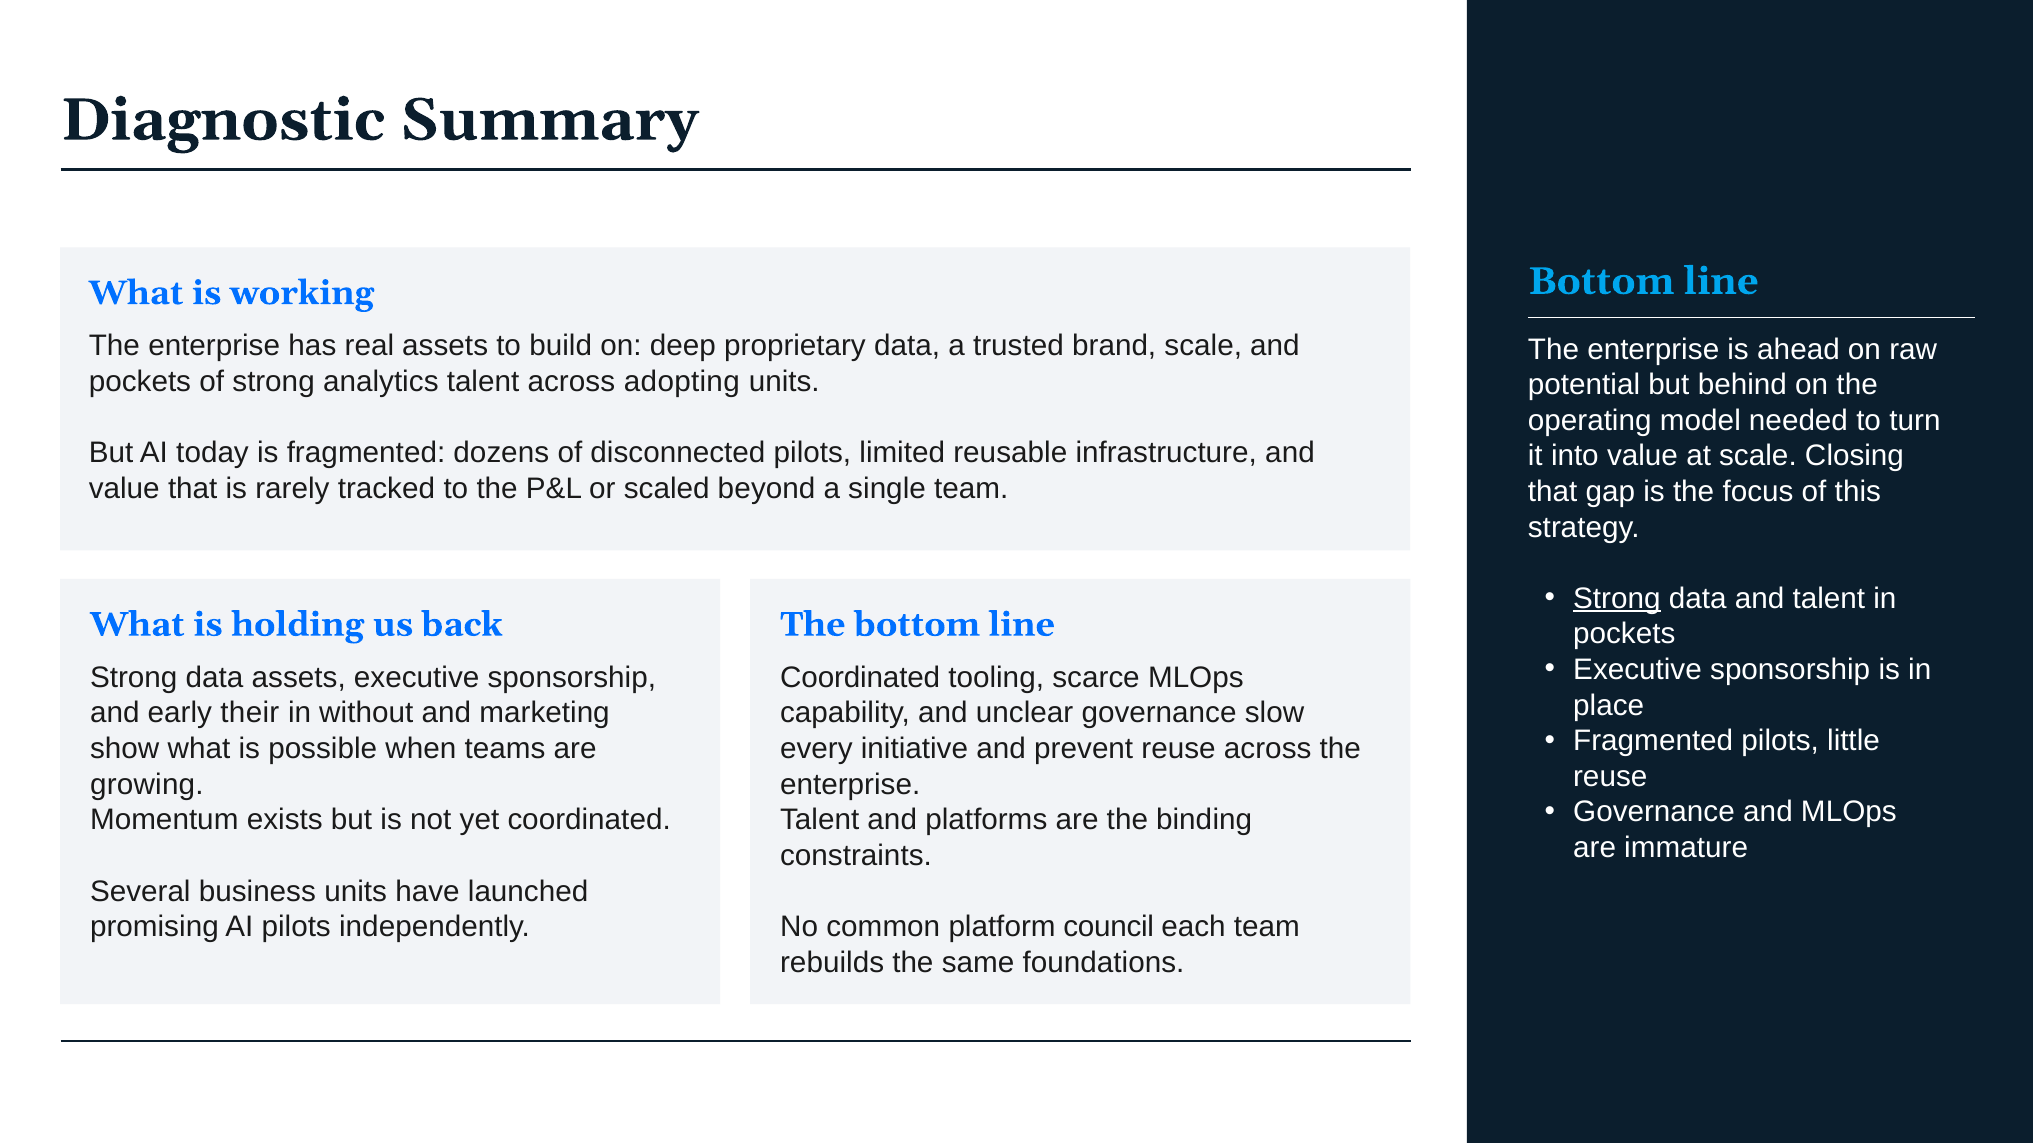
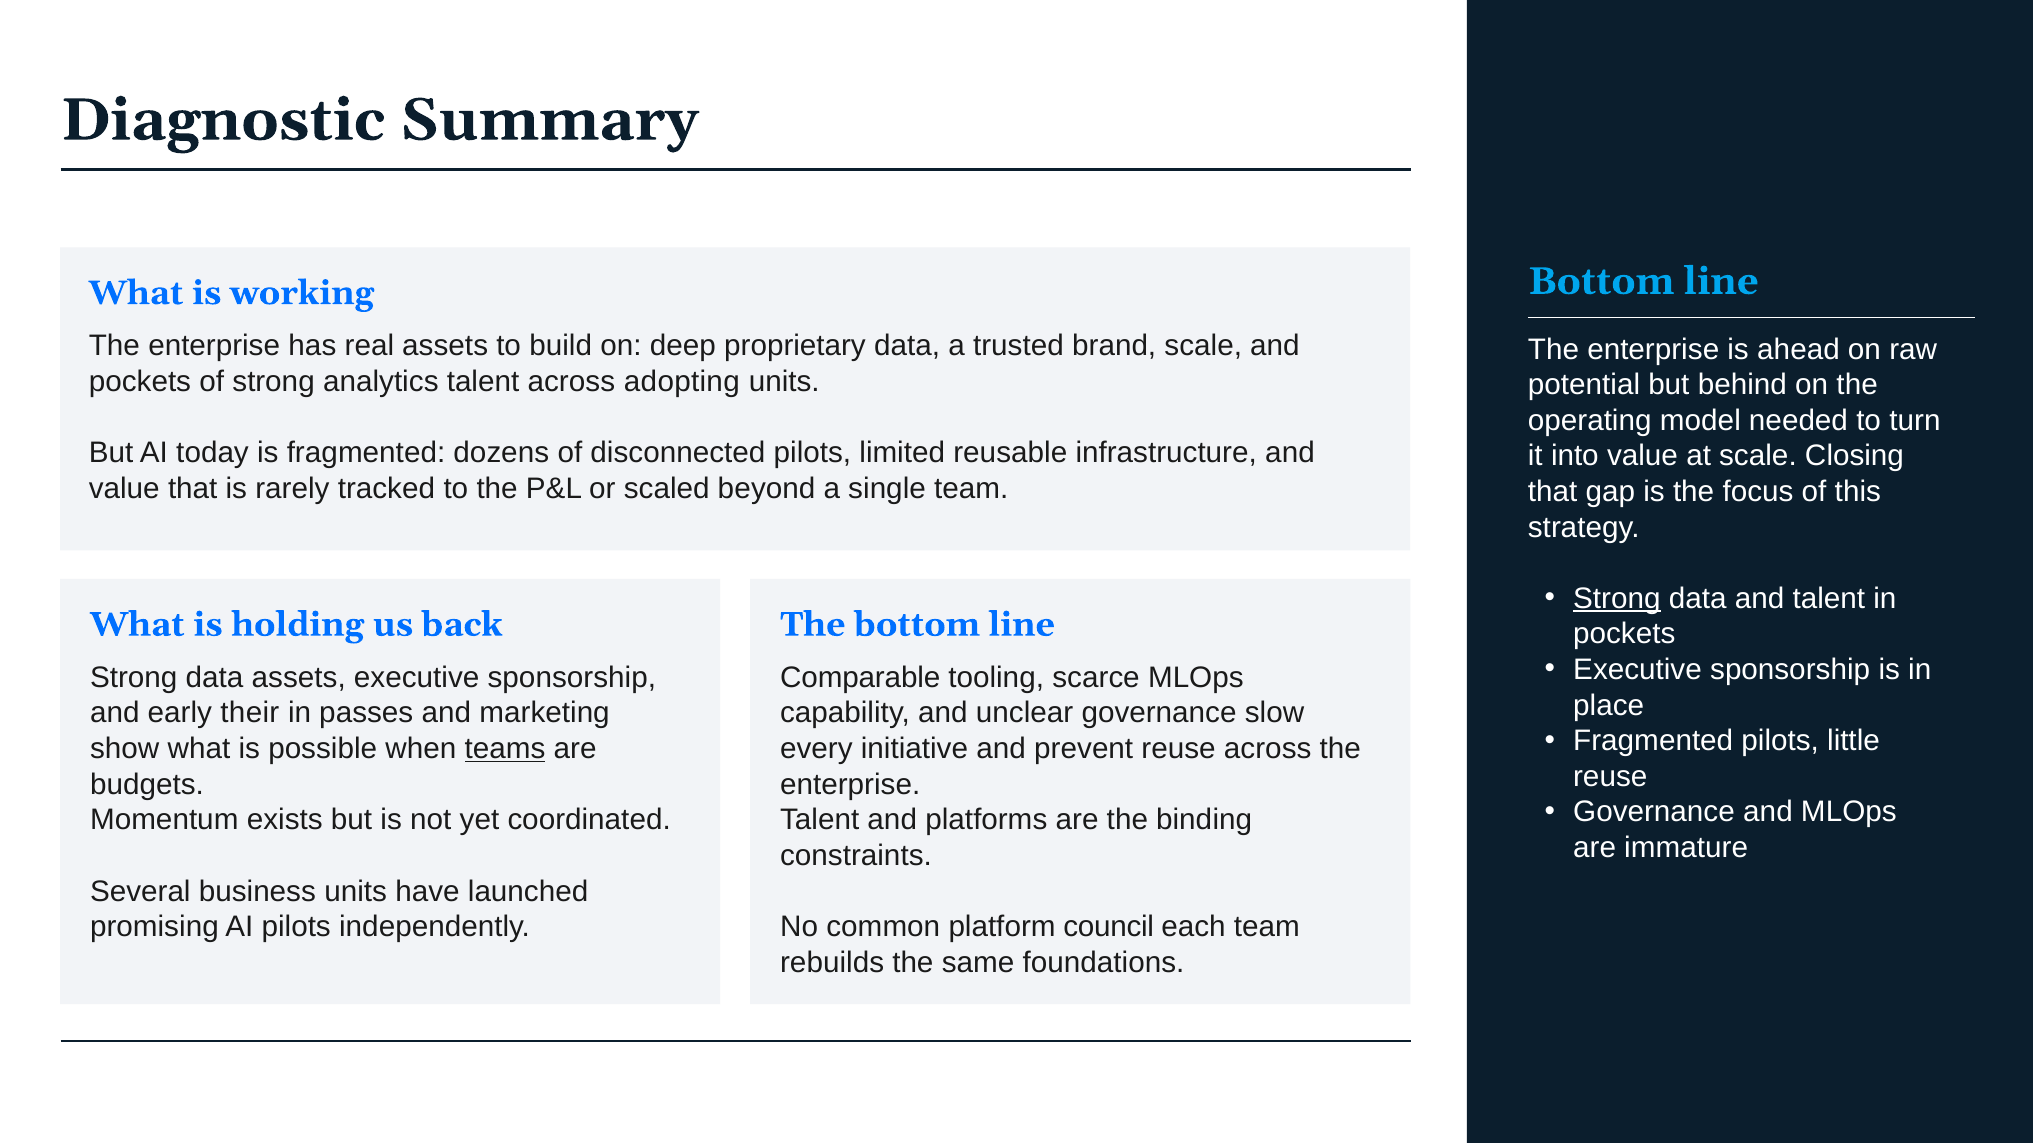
Coordinated at (860, 678): Coordinated -> Comparable
without: without -> passes
teams underline: none -> present
growing: growing -> budgets
